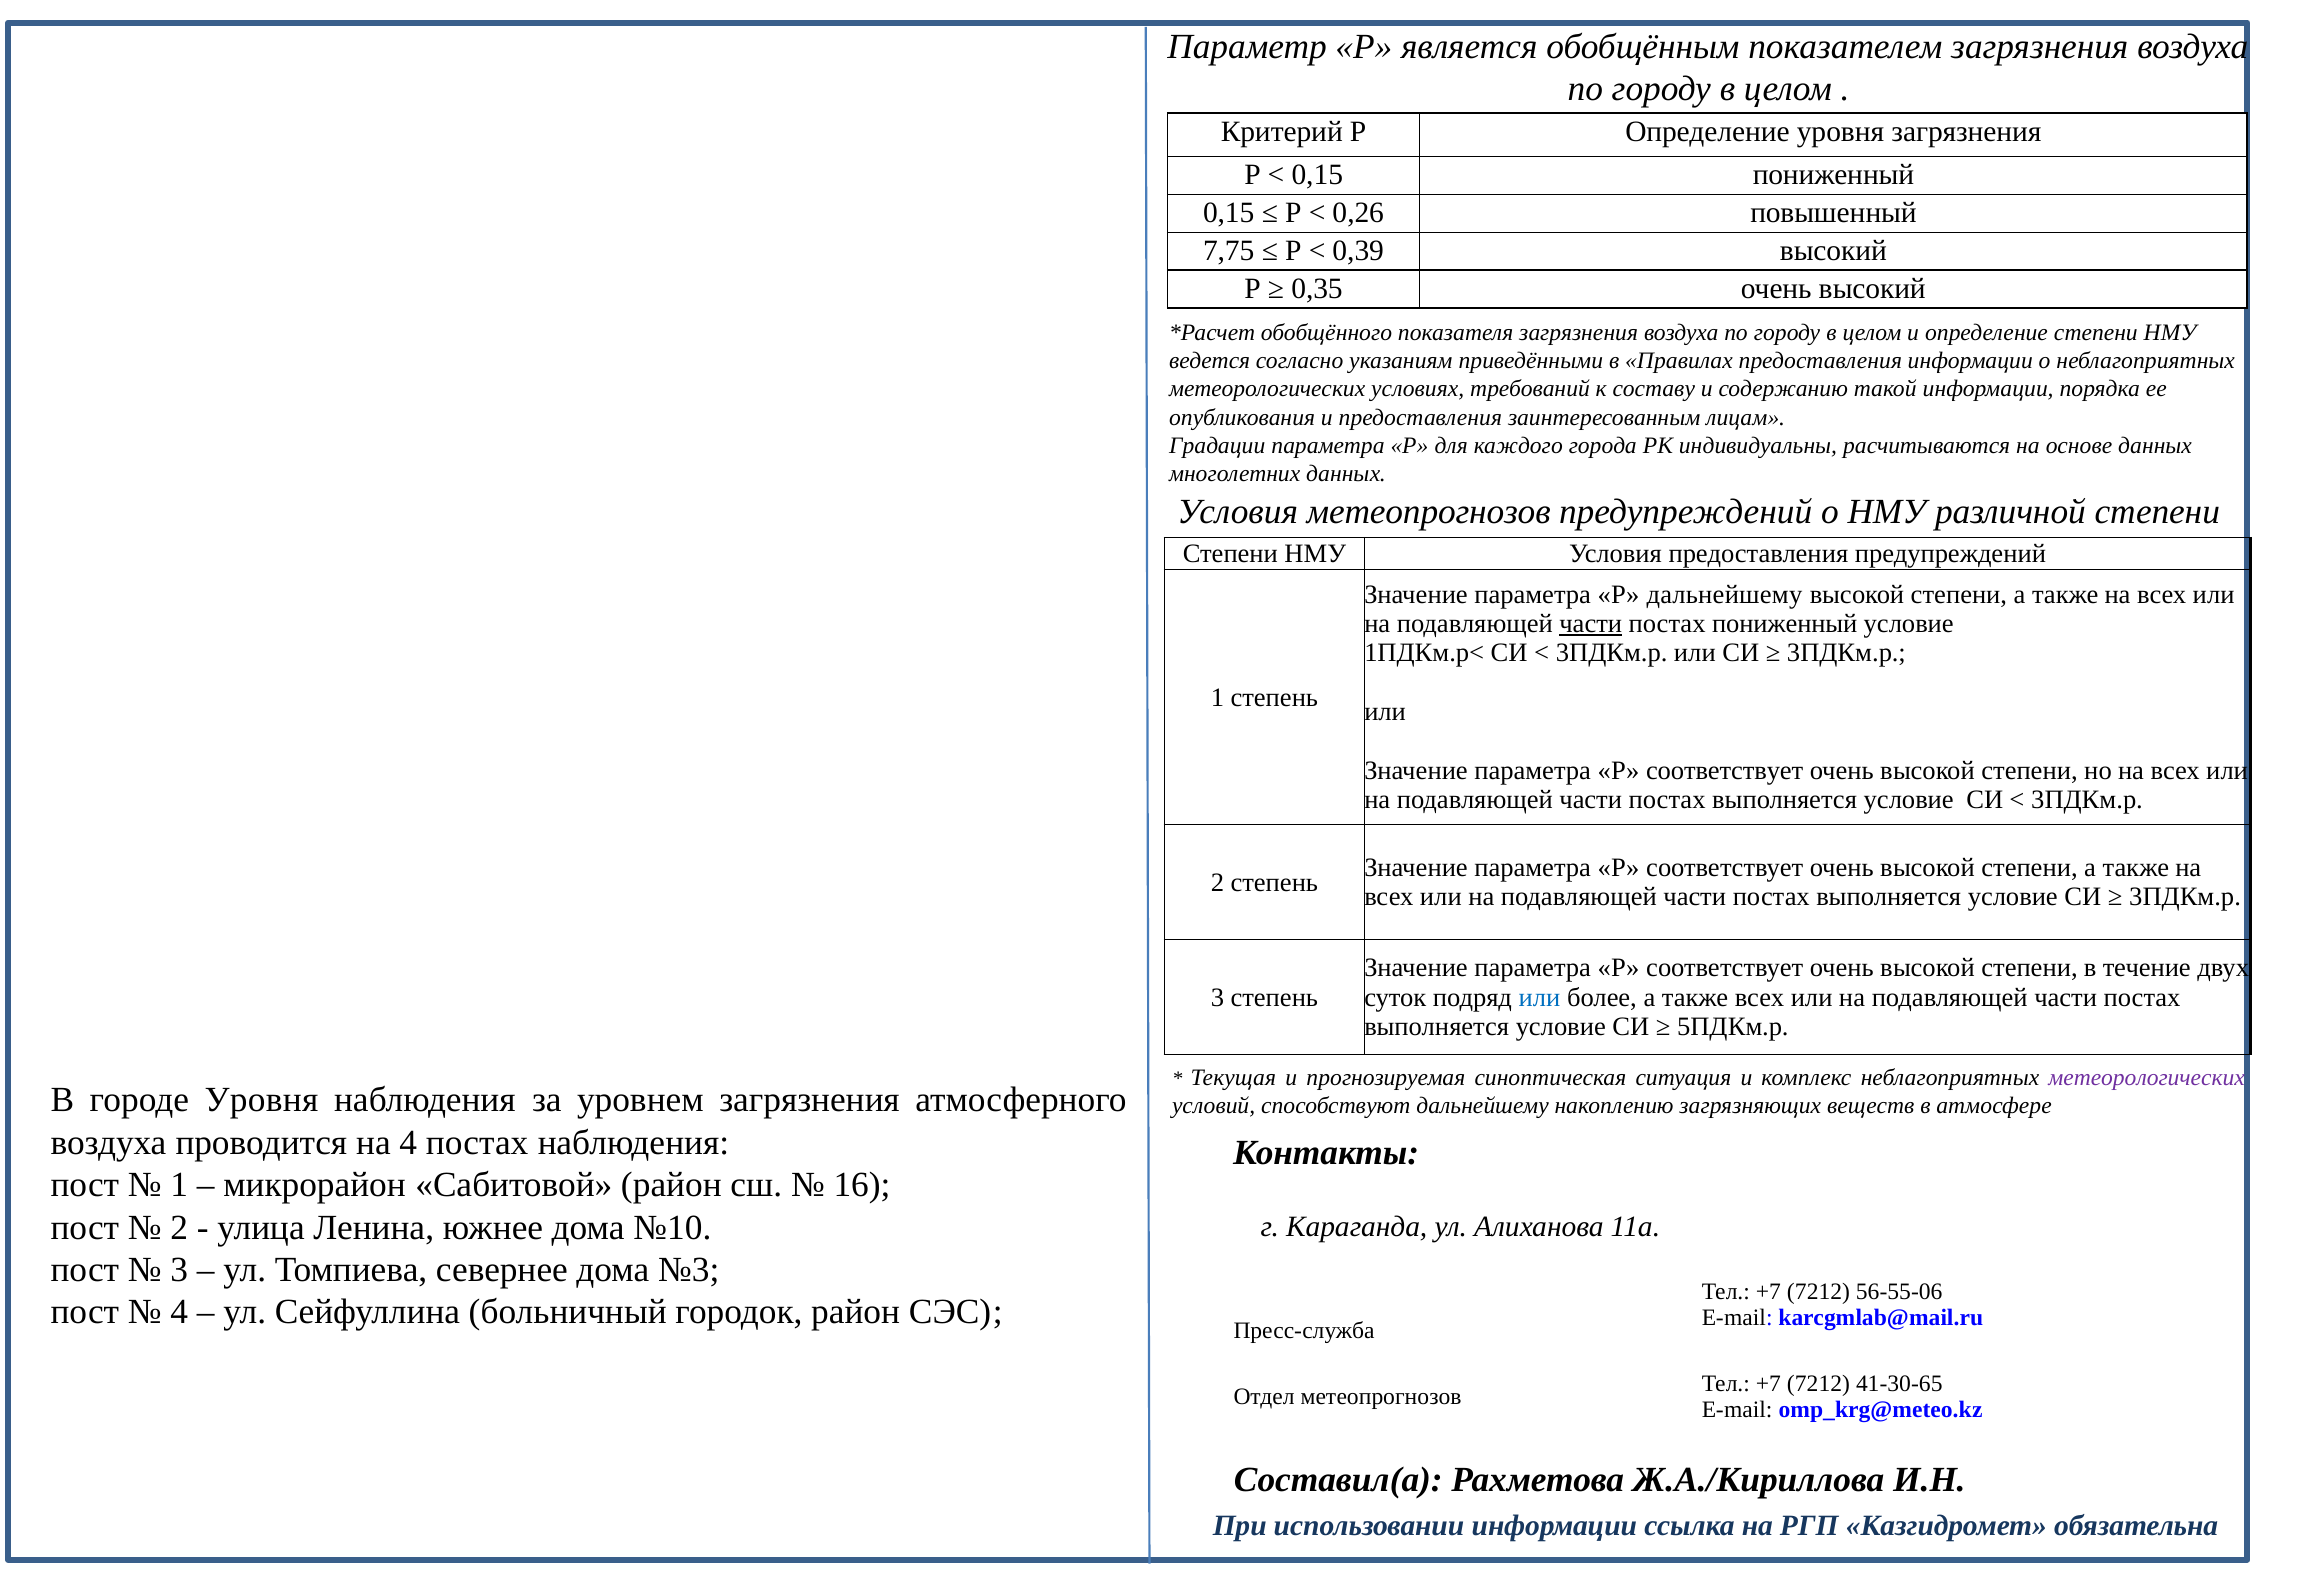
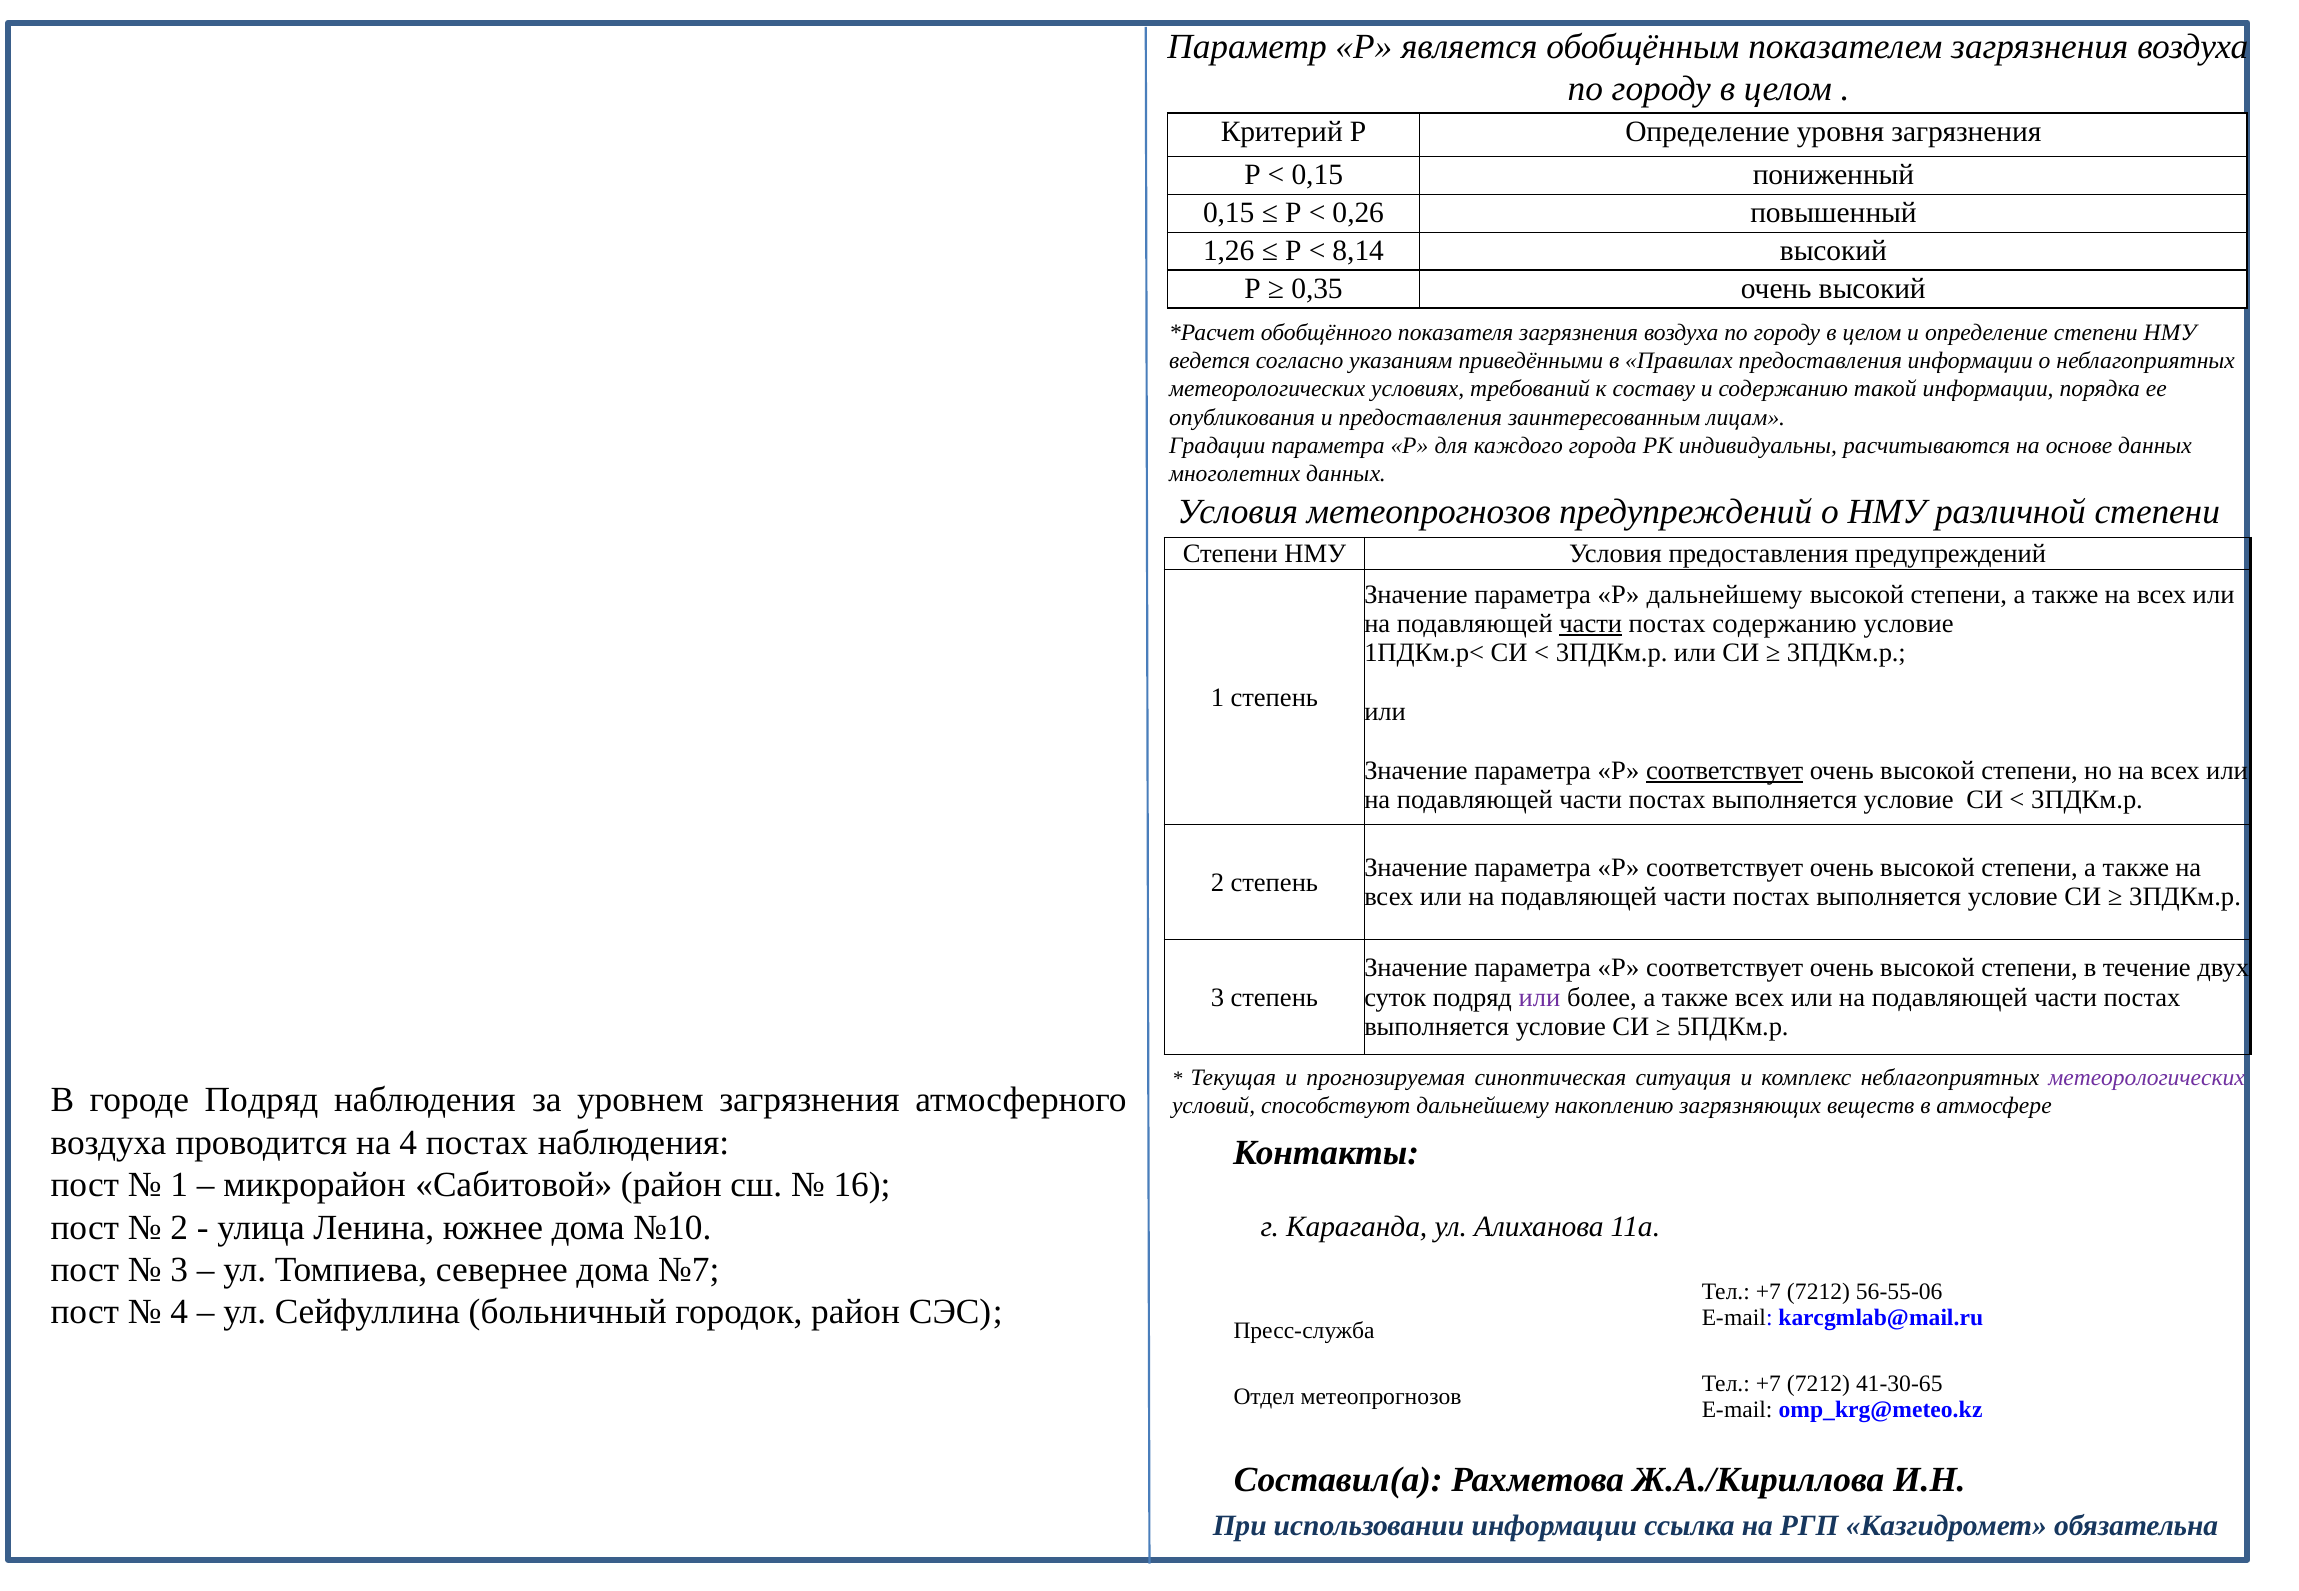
7,75: 7,75 -> 1,26
0,39: 0,39 -> 8,14
постах пониженный: пониженный -> содержанию
соответствует at (1725, 771) underline: none -> present
или at (1540, 998) colour: blue -> purple
городе Уровня: Уровня -> Подряд
№3: №3 -> №7
